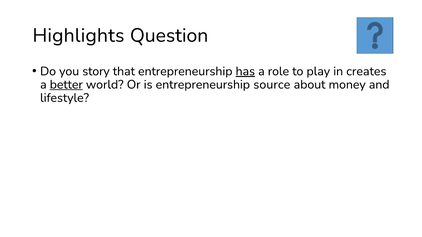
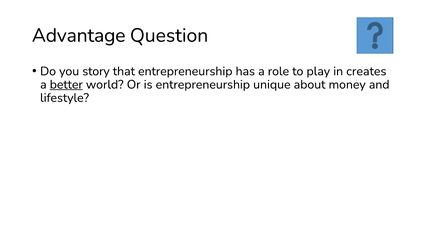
Highlights: Highlights -> Advantage
has underline: present -> none
source: source -> unique
